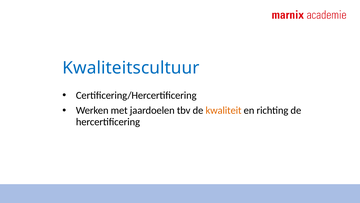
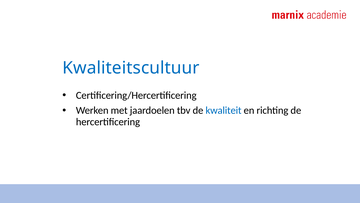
kwaliteit colour: orange -> blue
